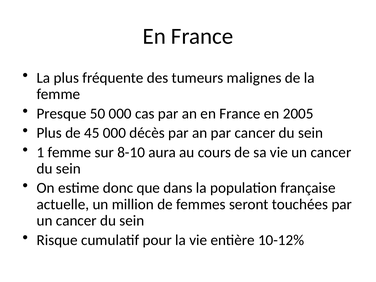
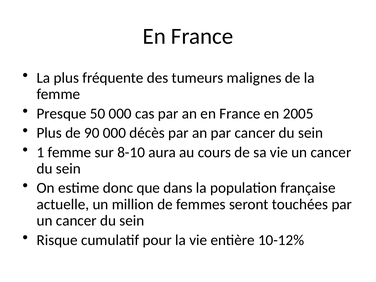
45: 45 -> 90
